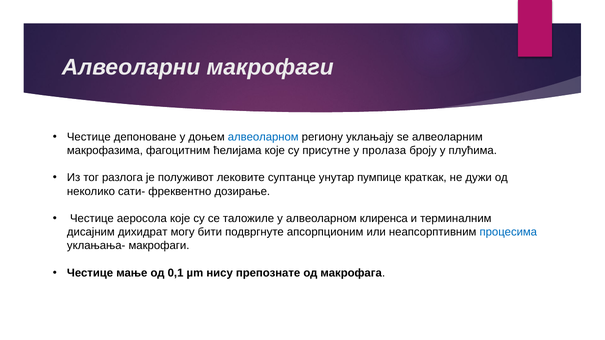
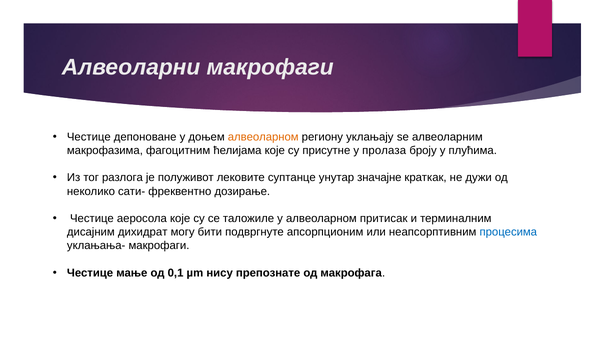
алвеоларном at (263, 137) colour: blue -> orange
пумпице: пумпице -> значајне
клиренса: клиренса -> притисак
